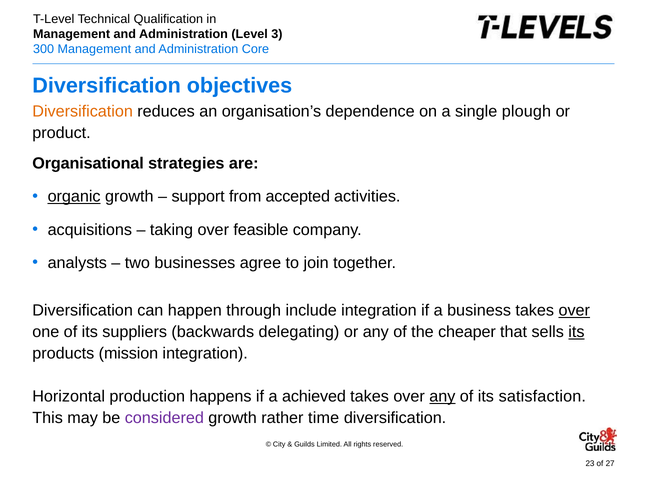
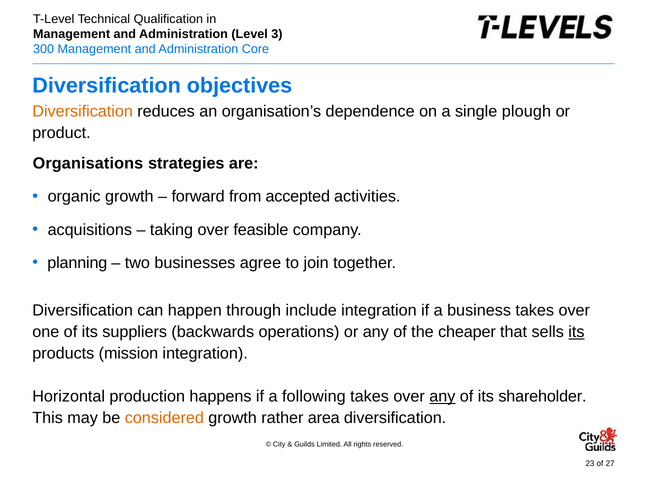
Organisational: Organisational -> Organisations
organic underline: present -> none
support: support -> forward
analysts: analysts -> planning
over at (574, 311) underline: present -> none
delegating: delegating -> operations
achieved: achieved -> following
satisfaction: satisfaction -> shareholder
considered colour: purple -> orange
time: time -> area
